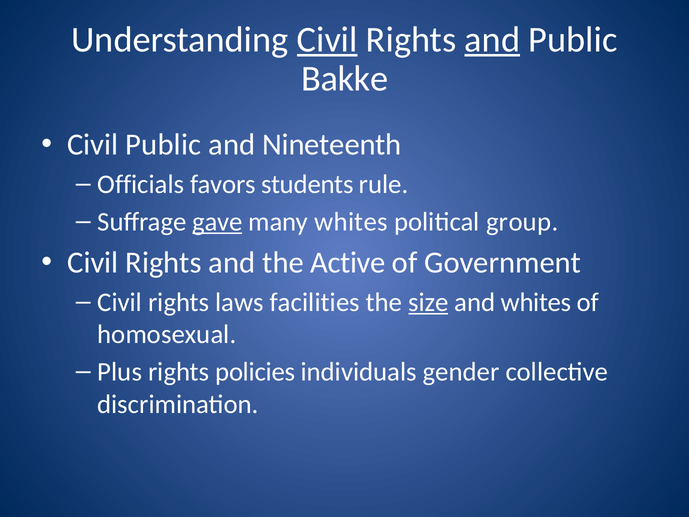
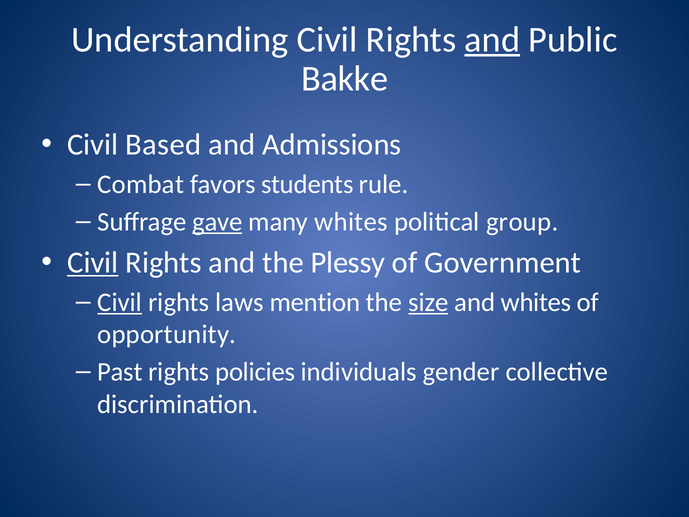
Civil at (327, 40) underline: present -> none
Civil Public: Public -> Based
Nineteenth: Nineteenth -> Admissions
Officials: Officials -> Combat
Civil at (93, 263) underline: none -> present
Active: Active -> Plessy
Civil at (120, 302) underline: none -> present
facilities: facilities -> mention
homosexual: homosexual -> opportunity
Plus: Plus -> Past
